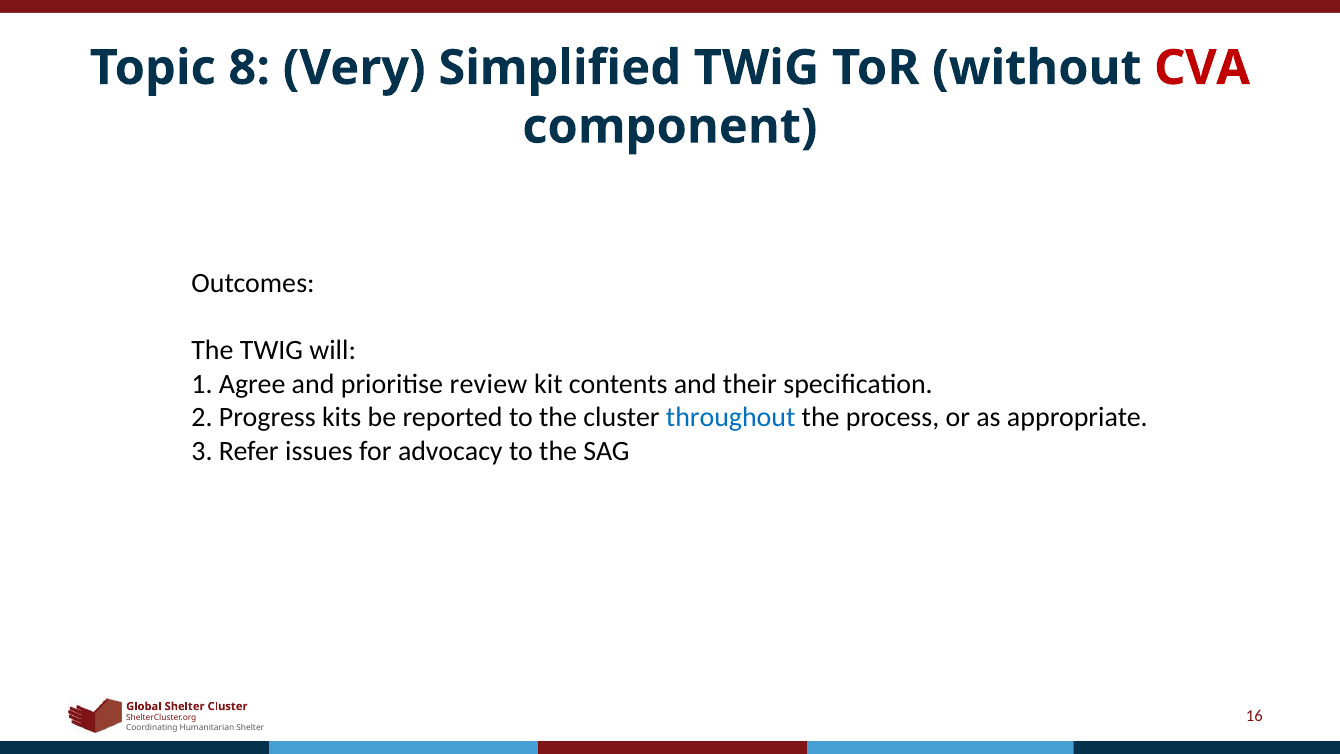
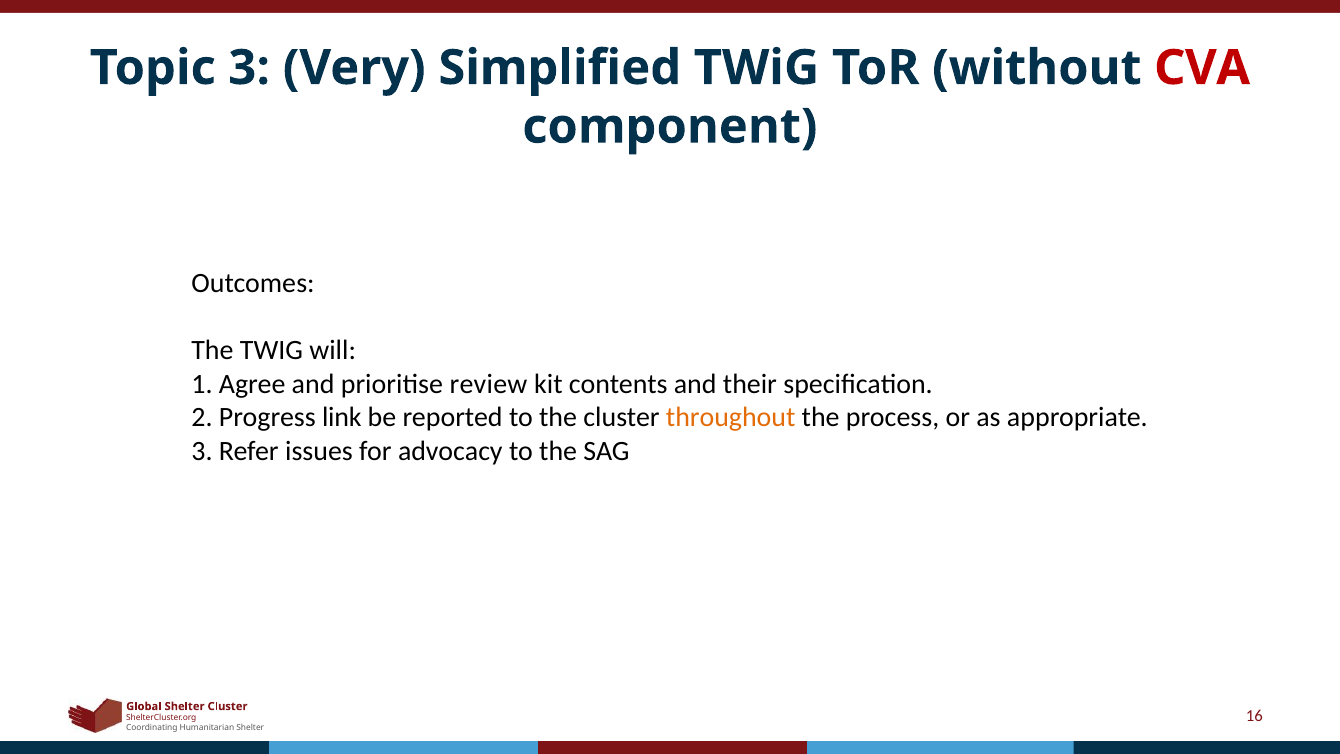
Topic 8: 8 -> 3
kits: kits -> link
throughout colour: blue -> orange
